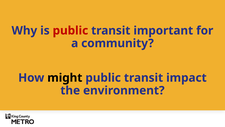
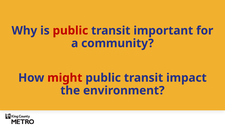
might colour: black -> red
